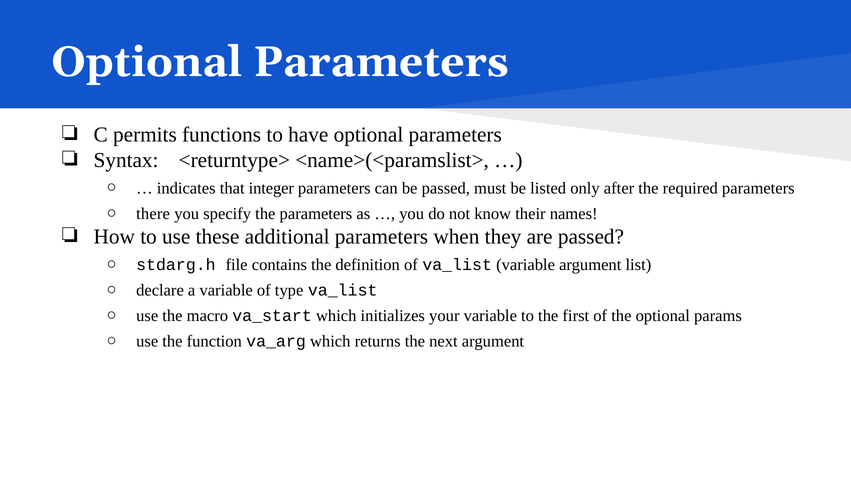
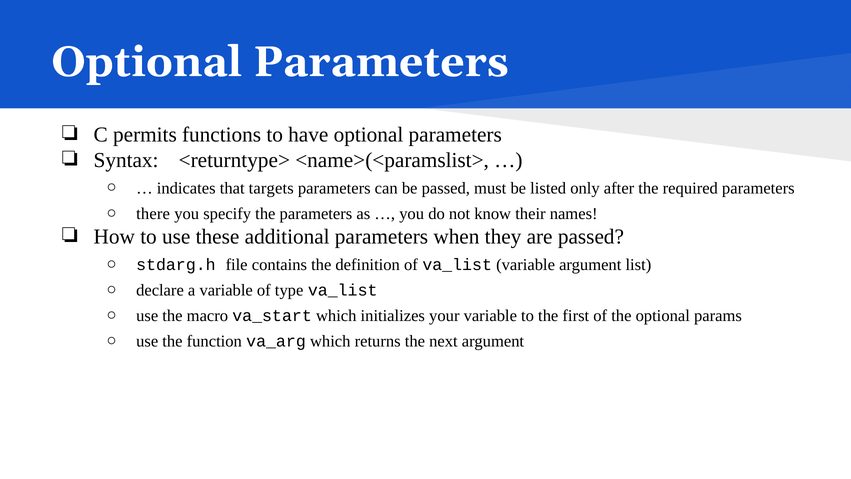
integer: integer -> targets
